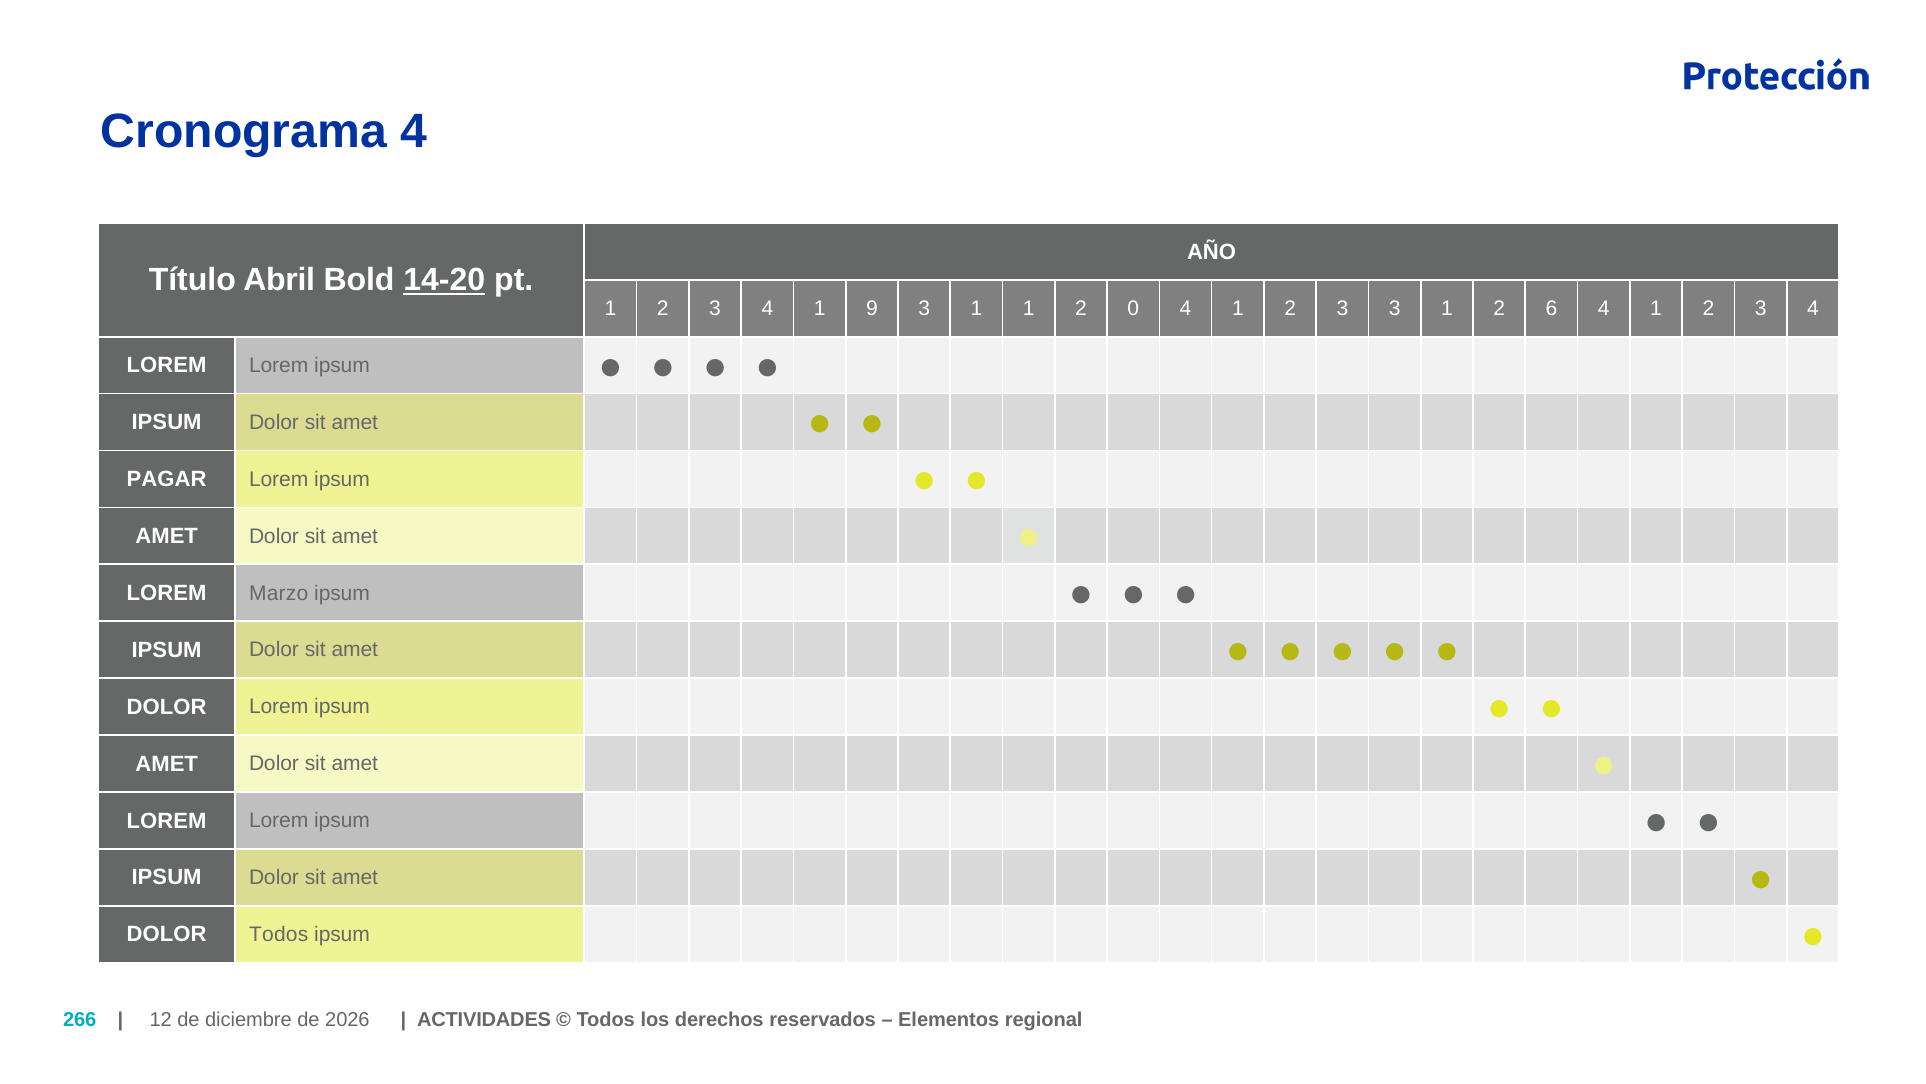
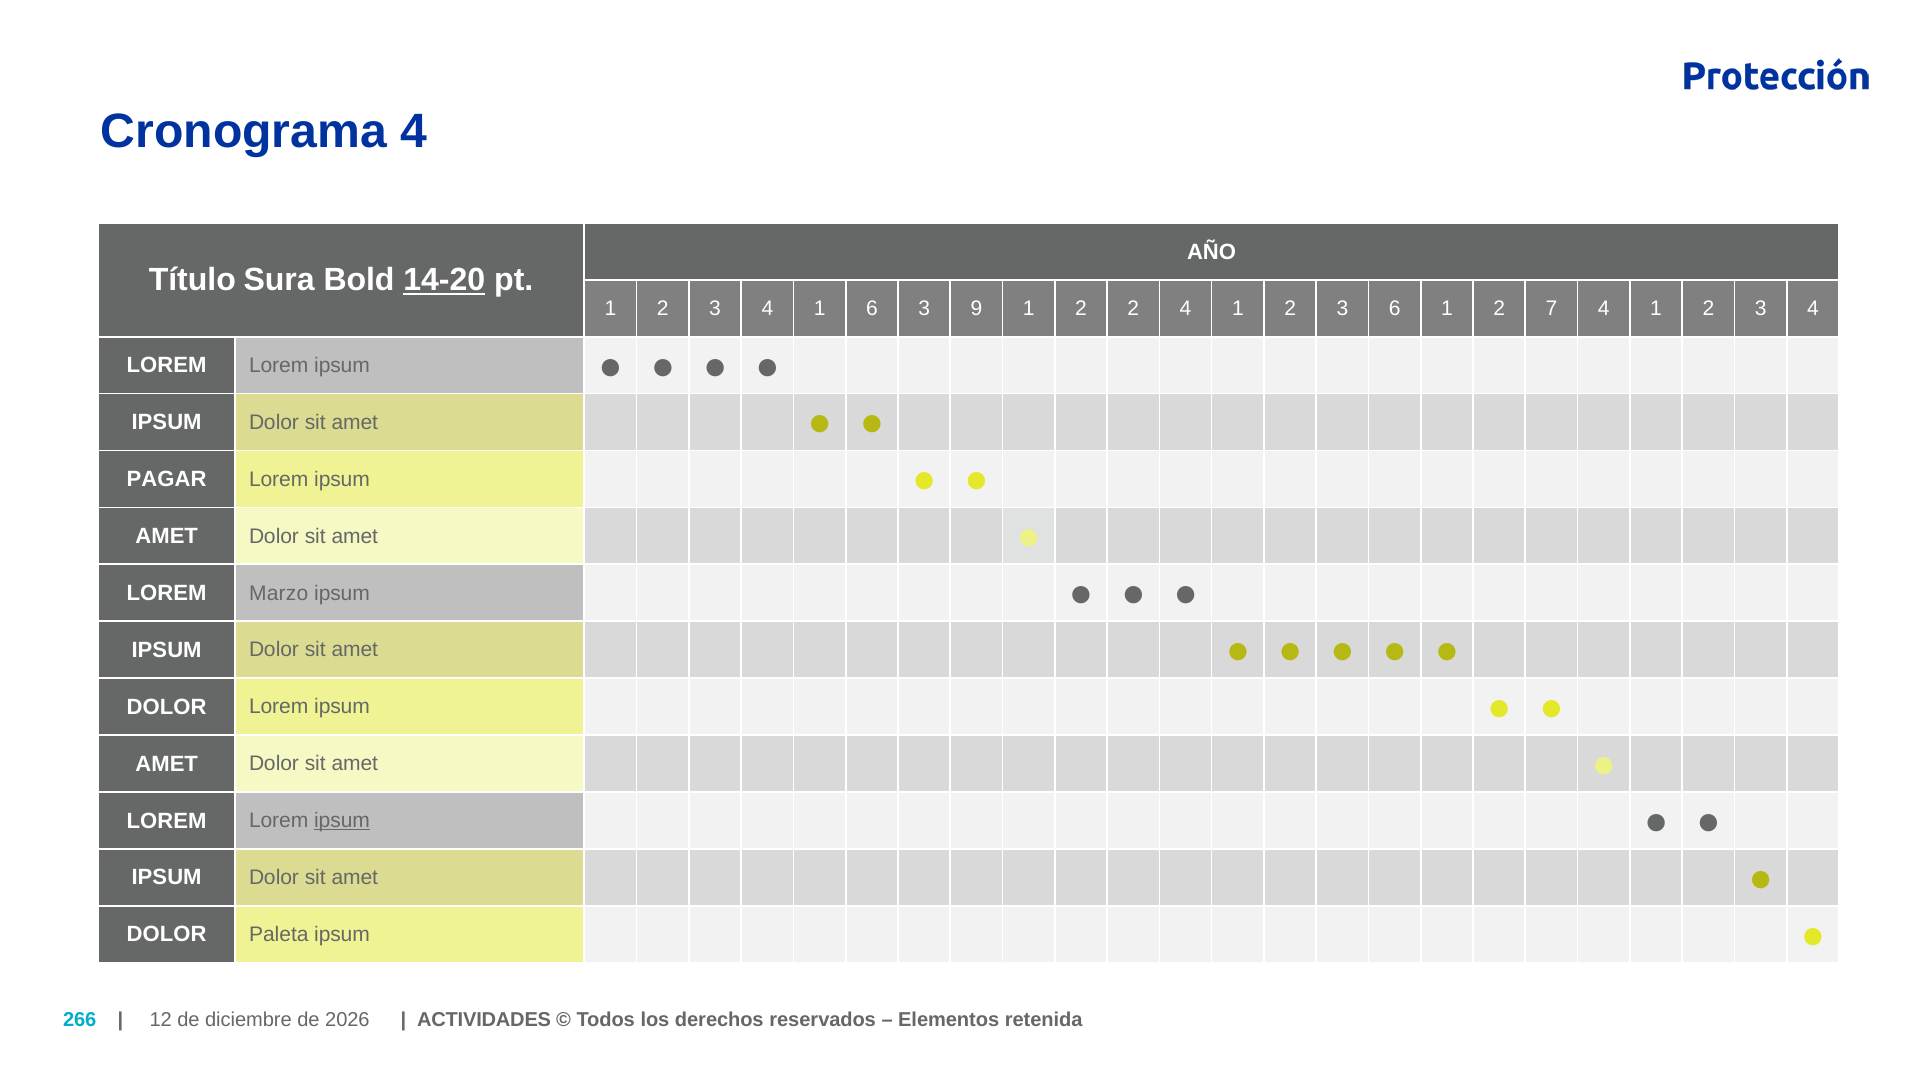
Abril: Abril -> Sura
1 9: 9 -> 6
1 at (976, 308): 1 -> 9
2 0: 0 -> 2
3 3: 3 -> 6
6: 6 -> 7
ipsum at (342, 820) underline: none -> present
DOLOR Todos: Todos -> Paleta
regional: regional -> retenida
